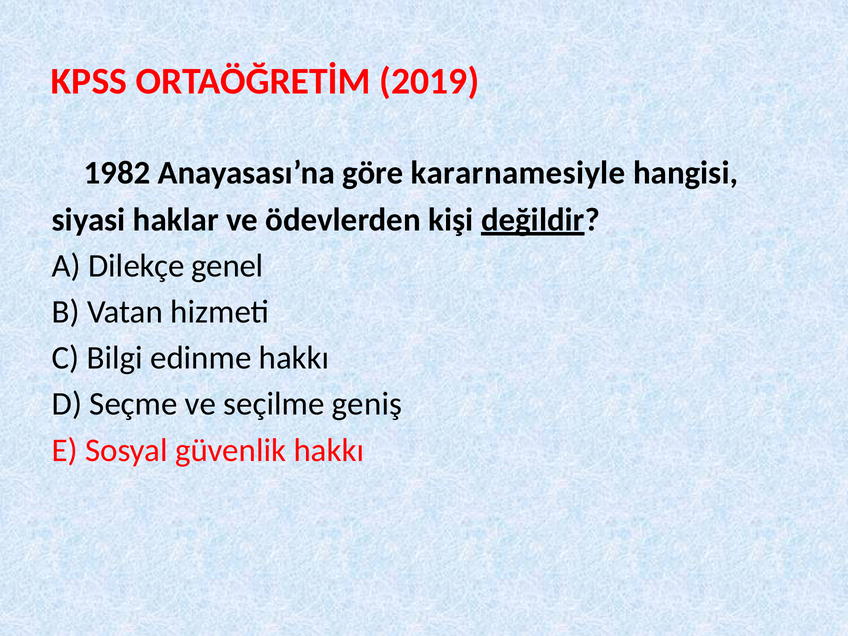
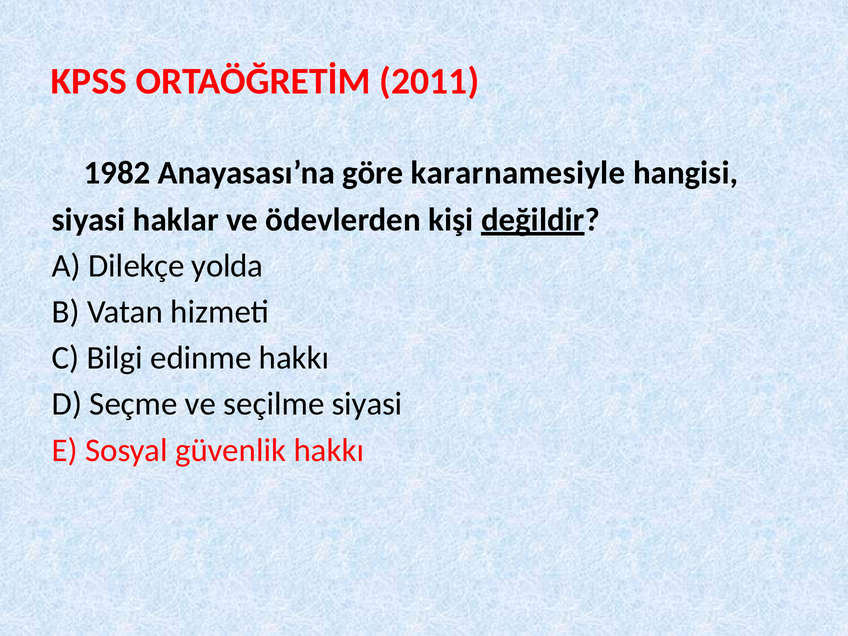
2019: 2019 -> 2011
genel: genel -> yolda
seçilme geniş: geniş -> siyasi
